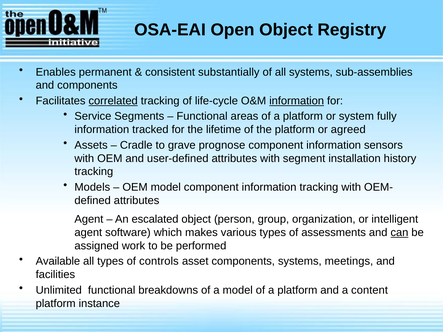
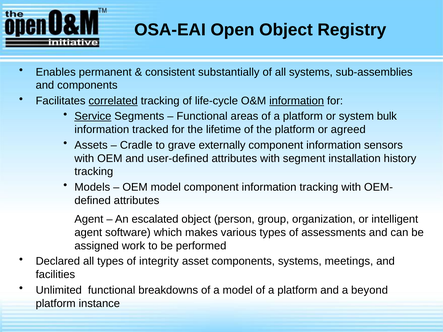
Service underline: none -> present
fully: fully -> bulk
prognose: prognose -> externally
can underline: present -> none
Available: Available -> Declared
controls: controls -> integrity
content: content -> beyond
